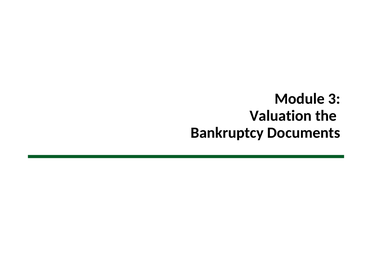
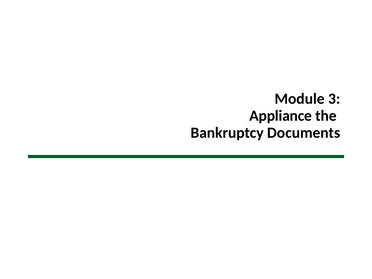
Valuation: Valuation -> Appliance
